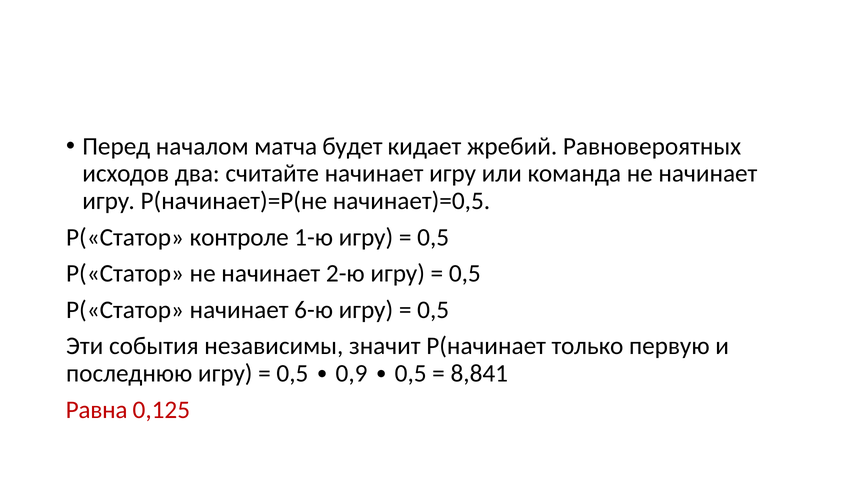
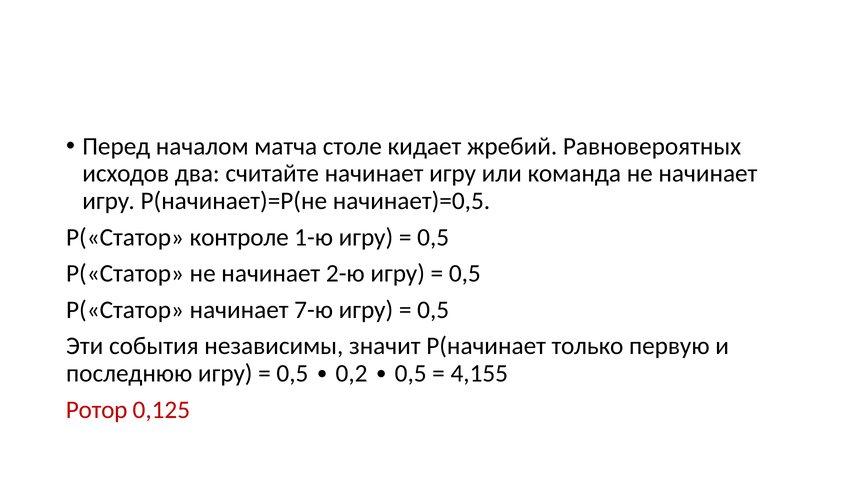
будет: будет -> столе
6-ю: 6-ю -> 7-ю
0,9: 0,9 -> 0,2
8,841: 8,841 -> 4,155
Равна: Равна -> Ротор
